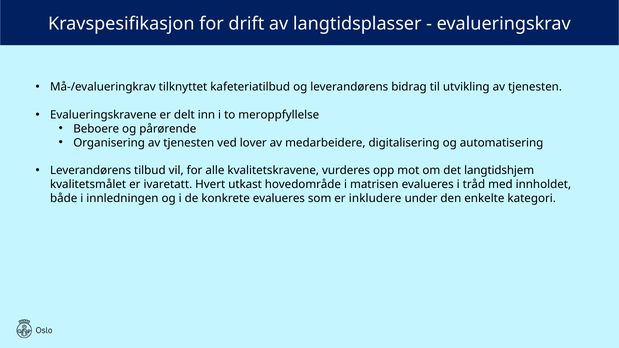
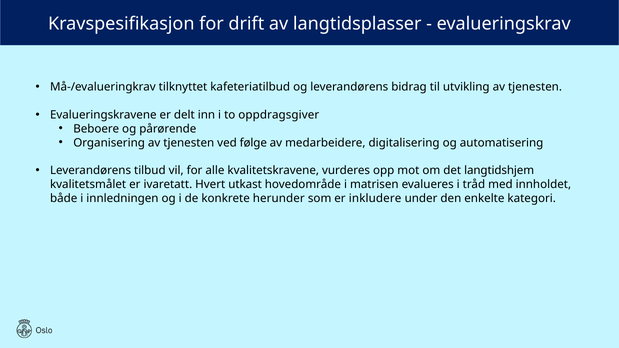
meroppfyllelse: meroppfyllelse -> oppdragsgiver
lover: lover -> følge
konkrete evalueres: evalueres -> herunder
